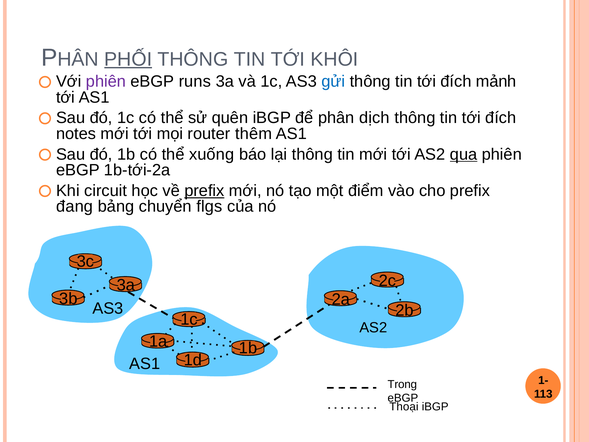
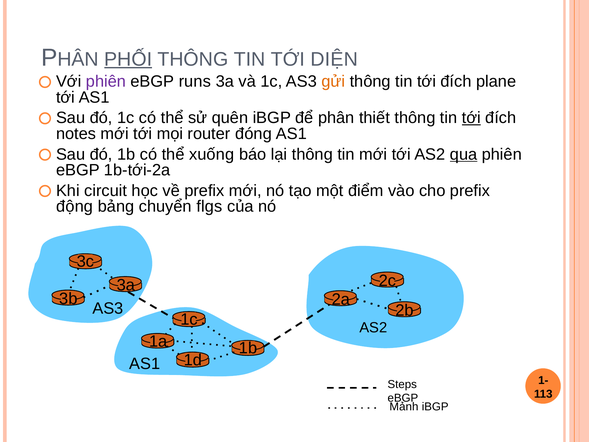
KHÔI: KHÔI -> DIỆN
gửi colour: blue -> orange
mảnh: mảnh -> plane
dịch: dịch -> thiết
tới at (471, 118) underline: none -> present
thêm: thêm -> đóng
prefix at (204, 191) underline: present -> none
đang: đang -> động
Trong: Trong -> Steps
Thoại: Thoại -> Mảnh
